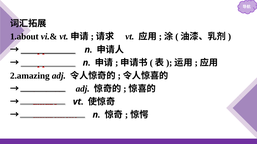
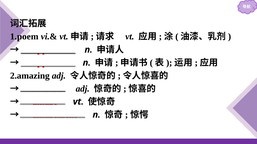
1.about: 1.about -> 1.poem
